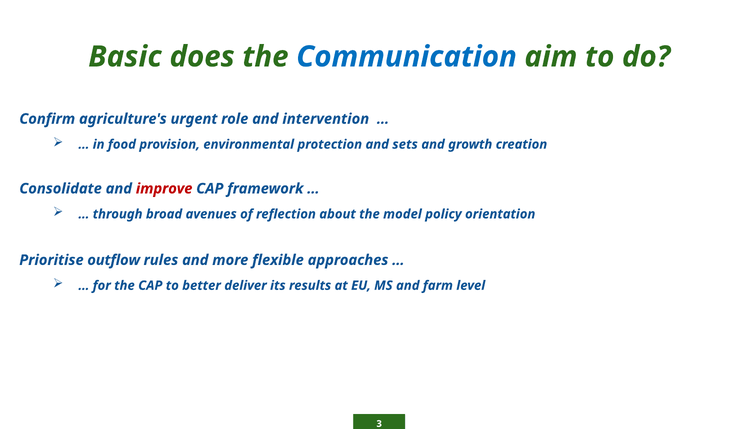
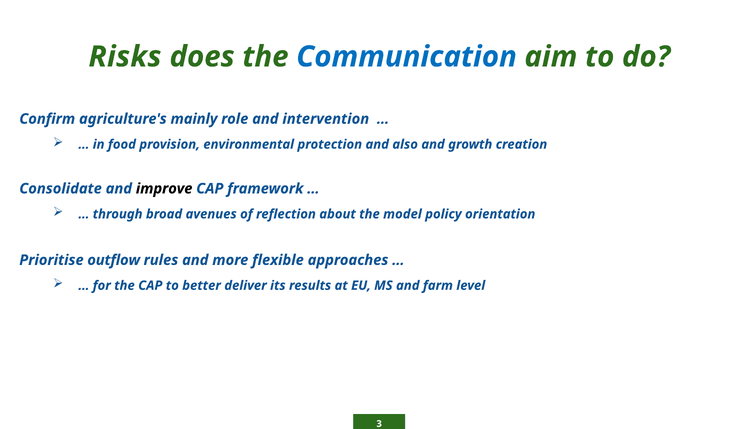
Basic: Basic -> Risks
urgent: urgent -> mainly
sets: sets -> also
improve colour: red -> black
